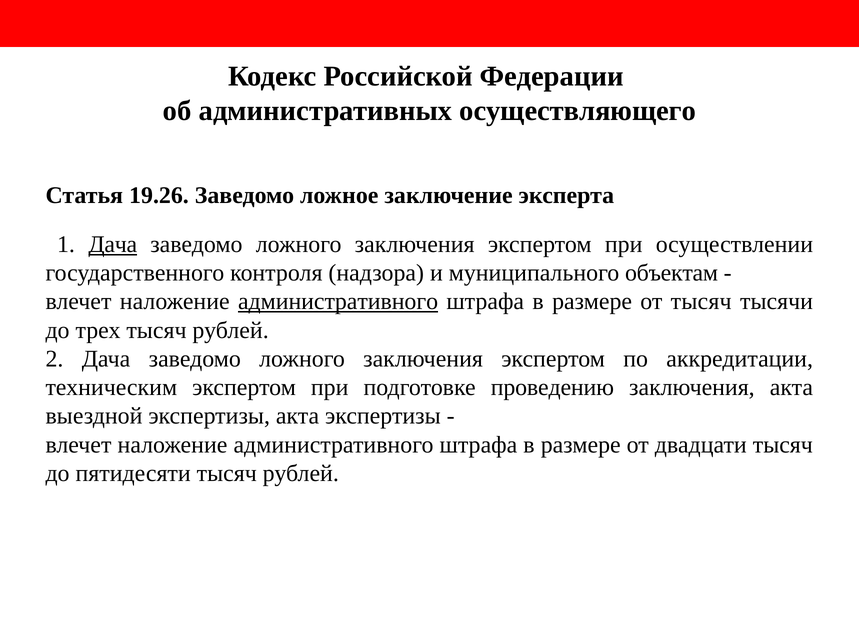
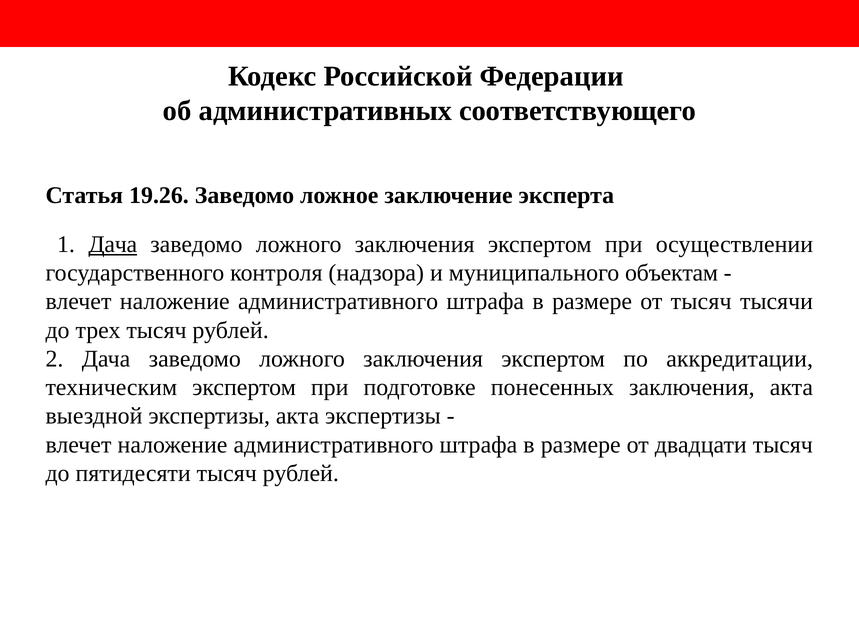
осуществляющего: осуществляющего -> соответствующего
административного at (338, 302) underline: present -> none
проведению: проведению -> понесенных
